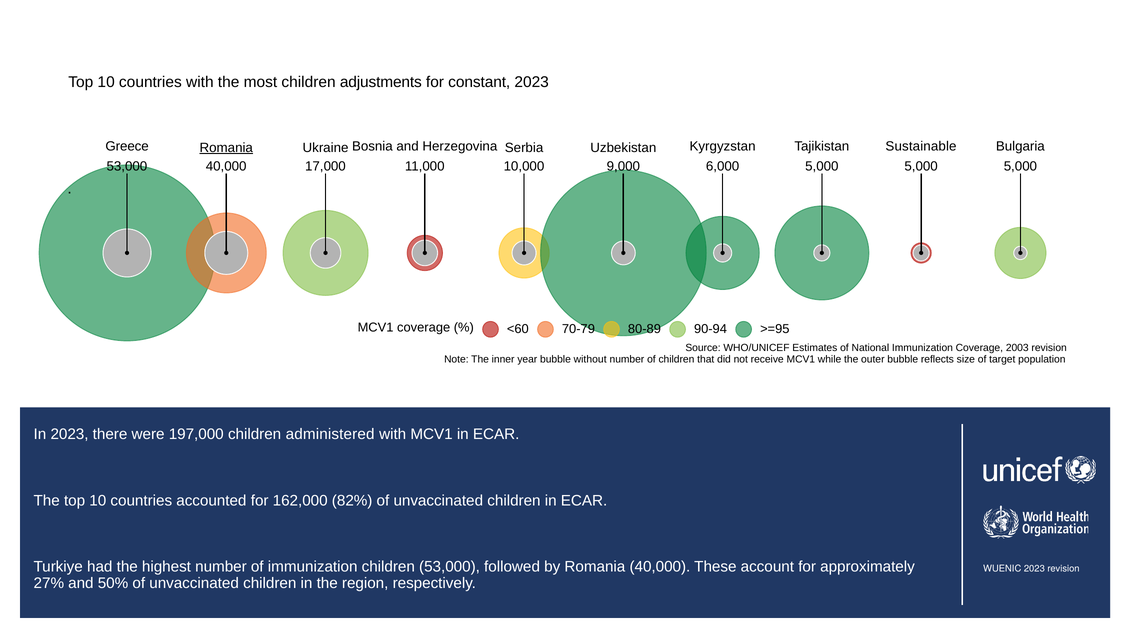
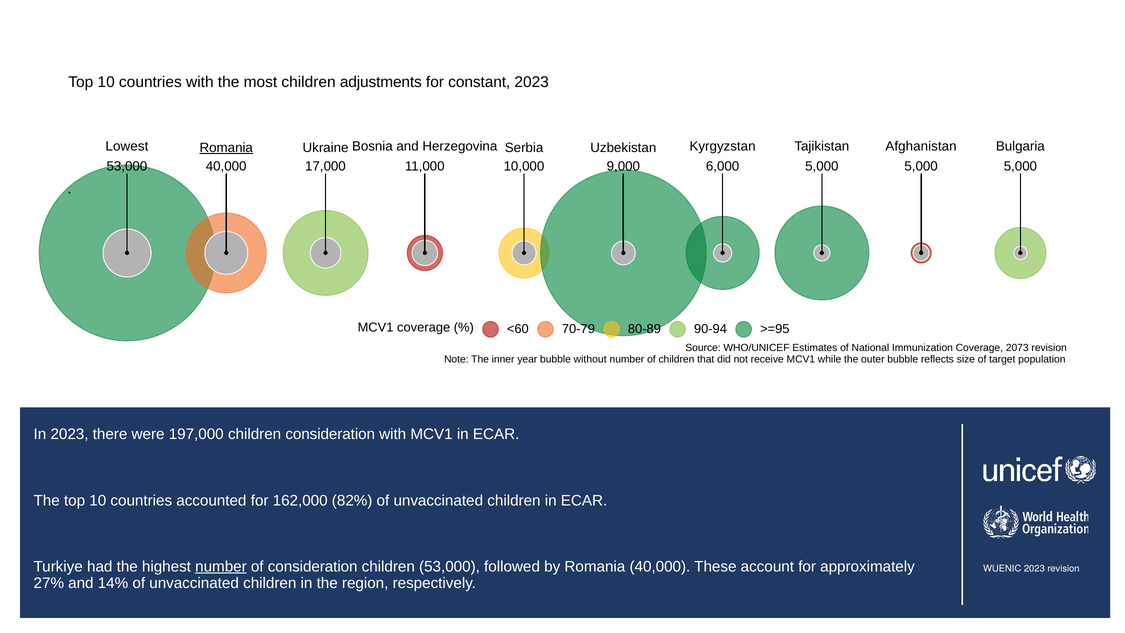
Greece: Greece -> Lowest
Sustainable: Sustainable -> Afghanistan
2003: 2003 -> 2073
children administered: administered -> consideration
number at (221, 566) underline: none -> present
of immunization: immunization -> consideration
50%: 50% -> 14%
